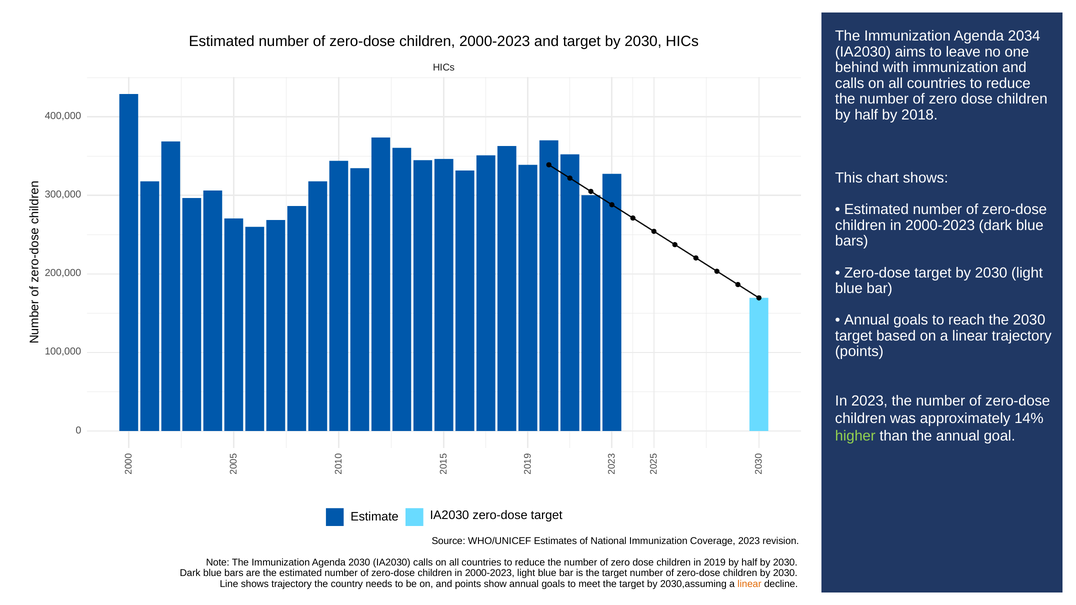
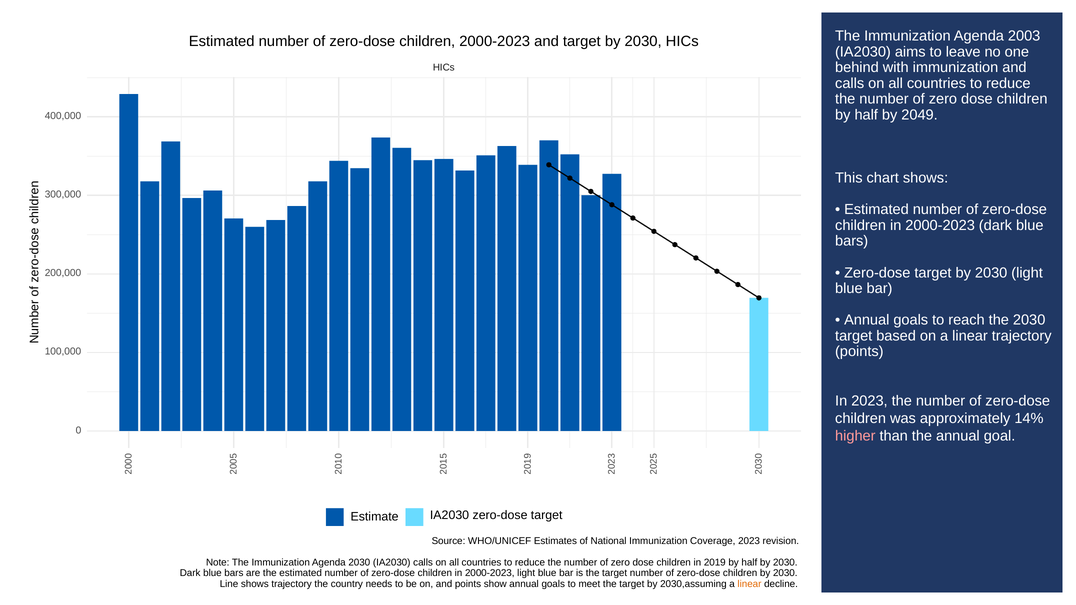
2034: 2034 -> 2003
2018: 2018 -> 2049
higher colour: light green -> pink
